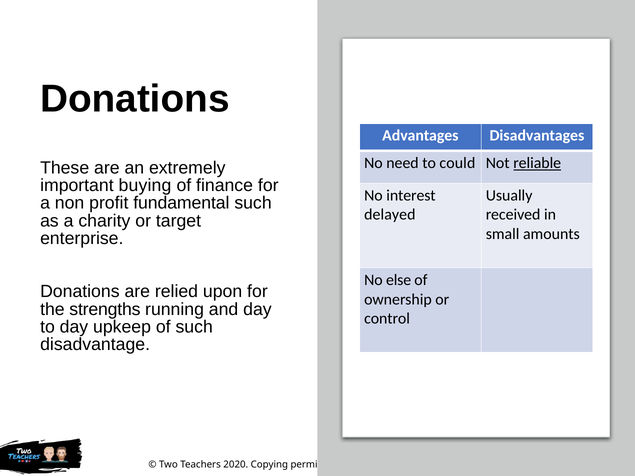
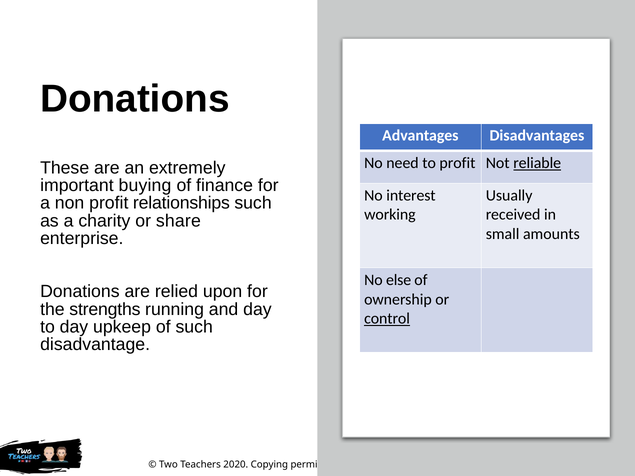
to could: could -> profit
fundamental: fundamental -> relationships
delayed: delayed -> working
target: target -> share
control underline: none -> present
